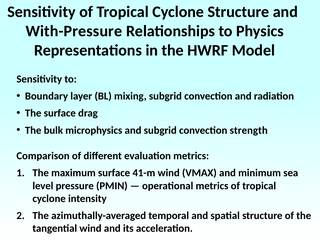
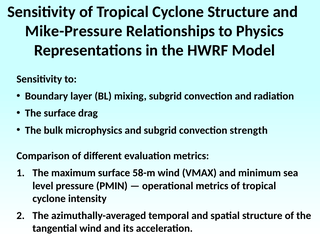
With-Pressure: With-Pressure -> Mike-Pressure
41-m: 41-m -> 58-m
